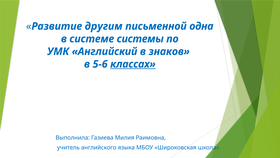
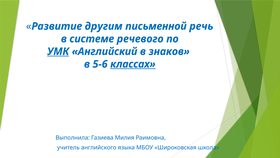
одна: одна -> речь
системы: системы -> речевого
УМК underline: none -> present
